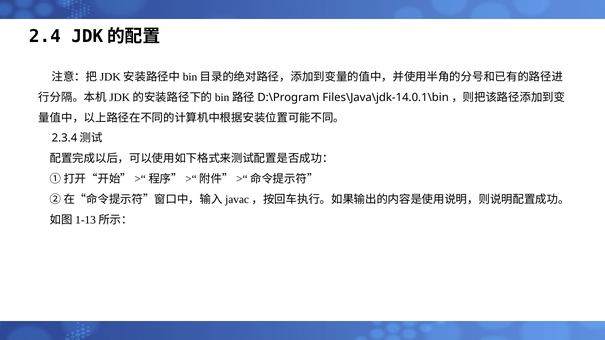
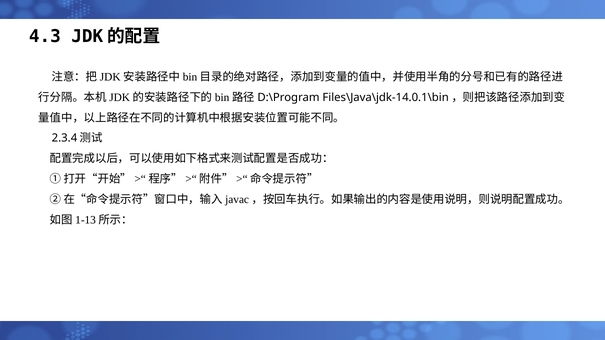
2.4: 2.4 -> 4.3
